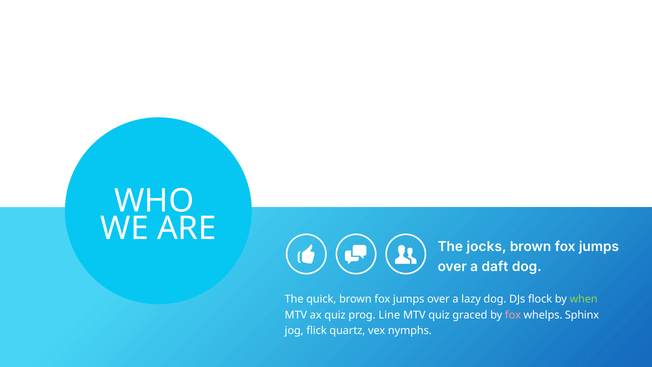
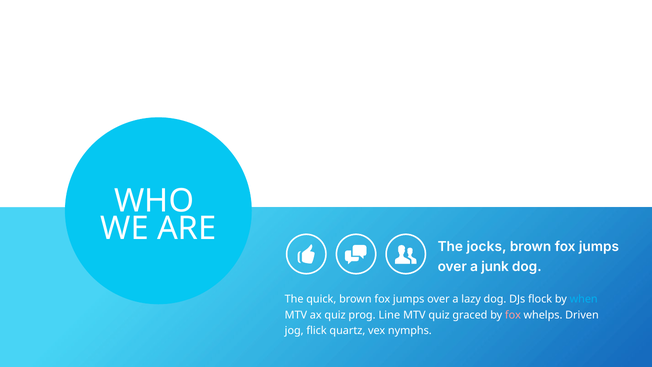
daft: daft -> junk
when colour: light green -> light blue
Sphinx: Sphinx -> Driven
